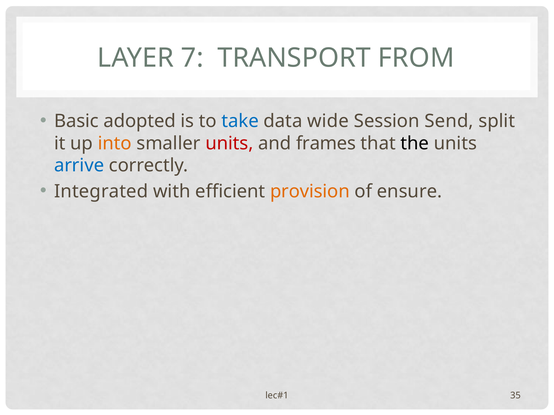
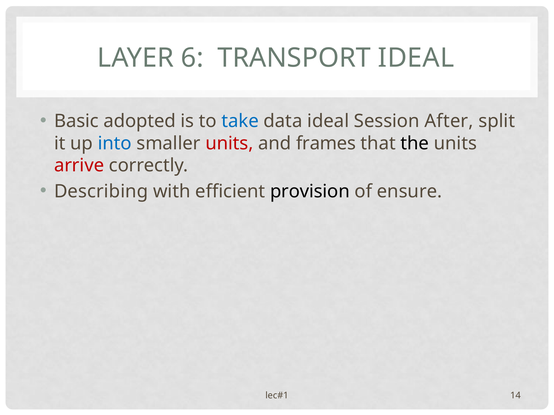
7: 7 -> 6
TRANSPORT FROM: FROM -> IDEAL
data wide: wide -> ideal
Send: Send -> After
into colour: orange -> blue
arrive colour: blue -> red
Integrated: Integrated -> Describing
provision colour: orange -> black
35: 35 -> 14
